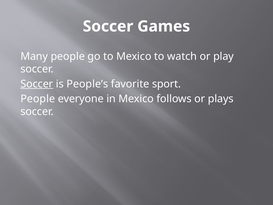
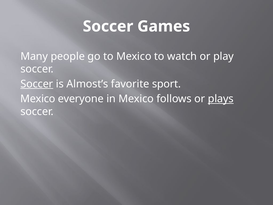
People’s: People’s -> Almost’s
People at (38, 99): People -> Mexico
plays underline: none -> present
